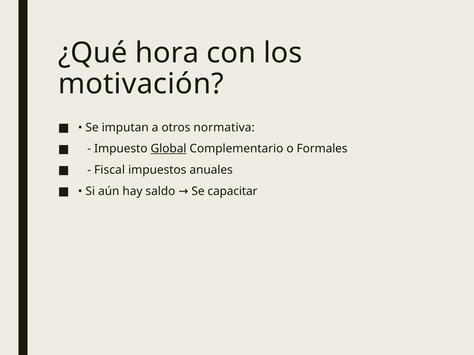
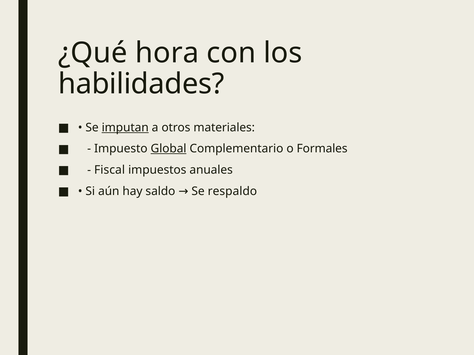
motivación: motivación -> habilidades
imputan underline: none -> present
normativa: normativa -> materiales
capacitar: capacitar -> respaldo
